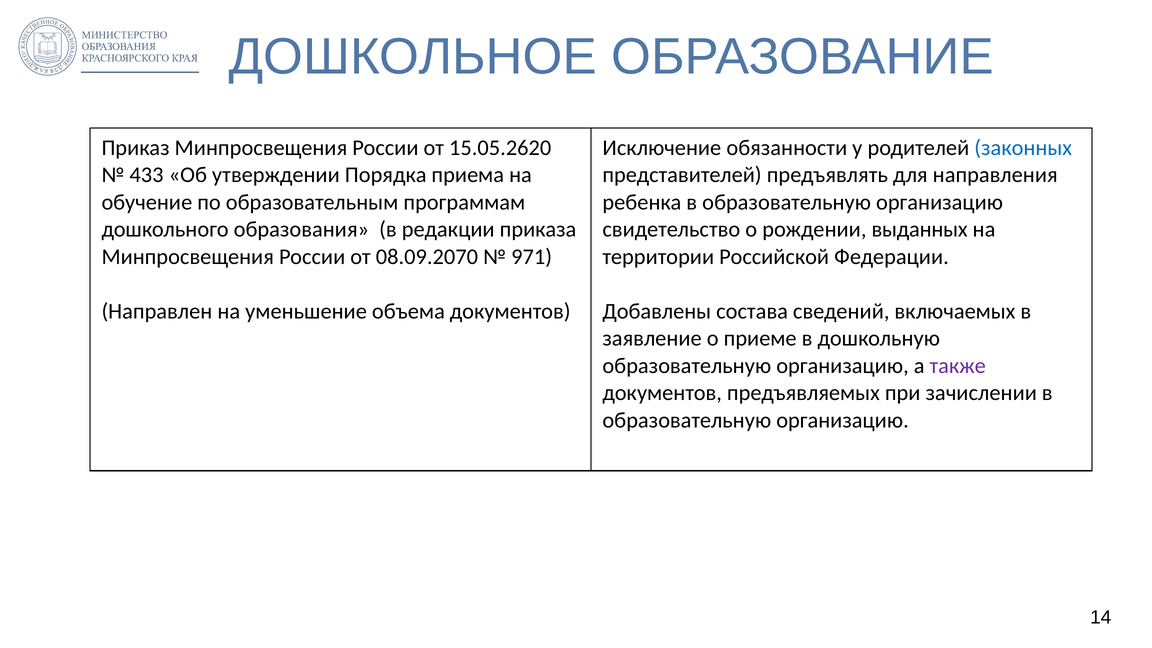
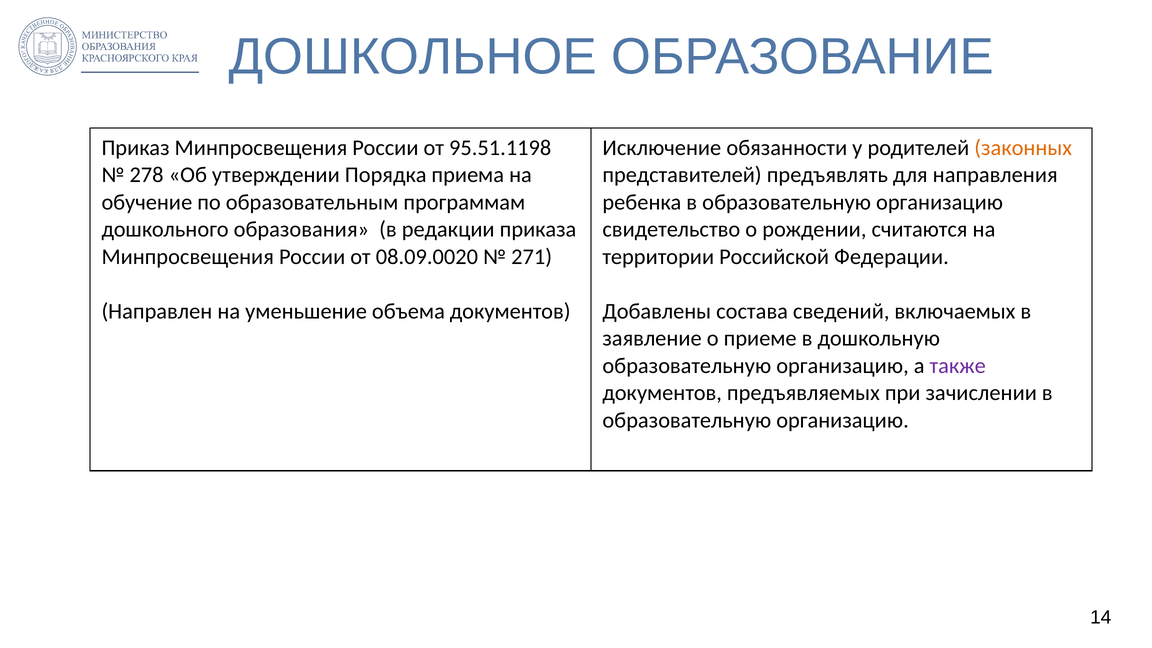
15.05.2620: 15.05.2620 -> 95.51.1198
законных colour: blue -> orange
433: 433 -> 278
выданных: выданных -> считаются
08.09.2070: 08.09.2070 -> 08.09.0020
971: 971 -> 271
